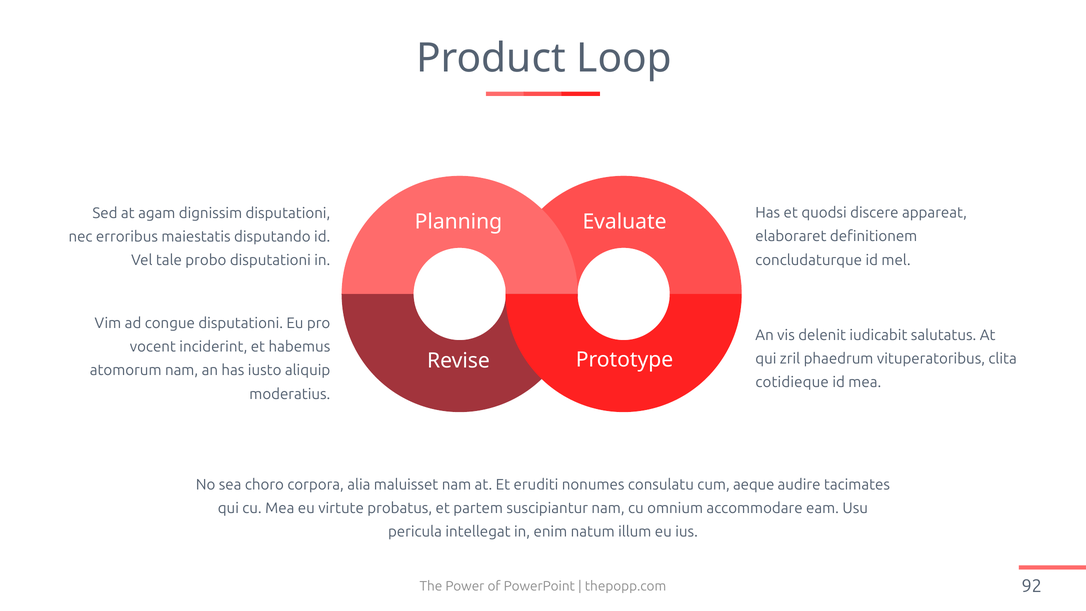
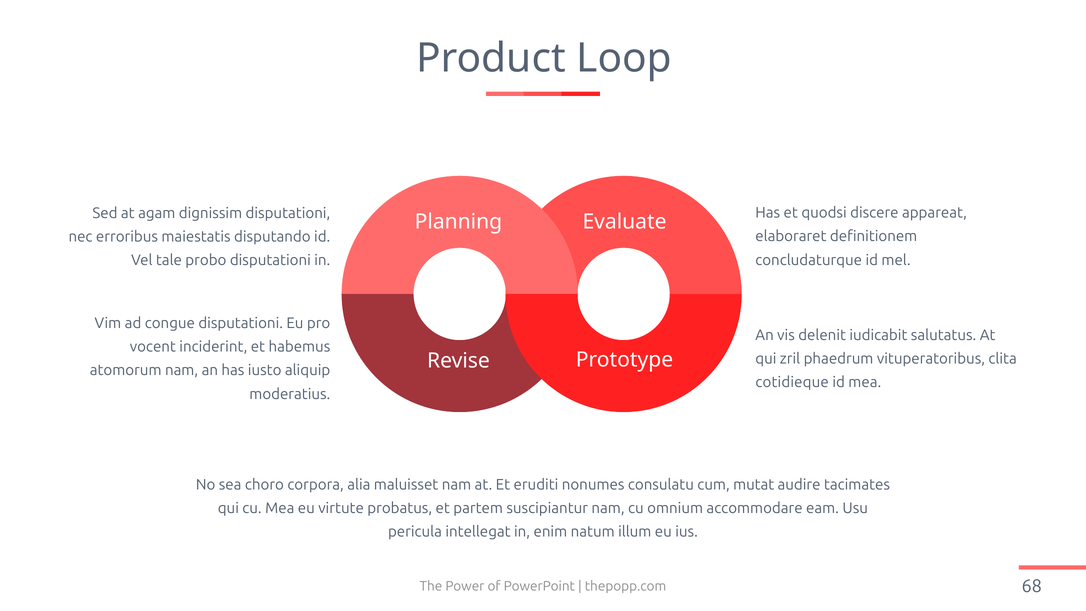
aeque: aeque -> mutat
92: 92 -> 68
